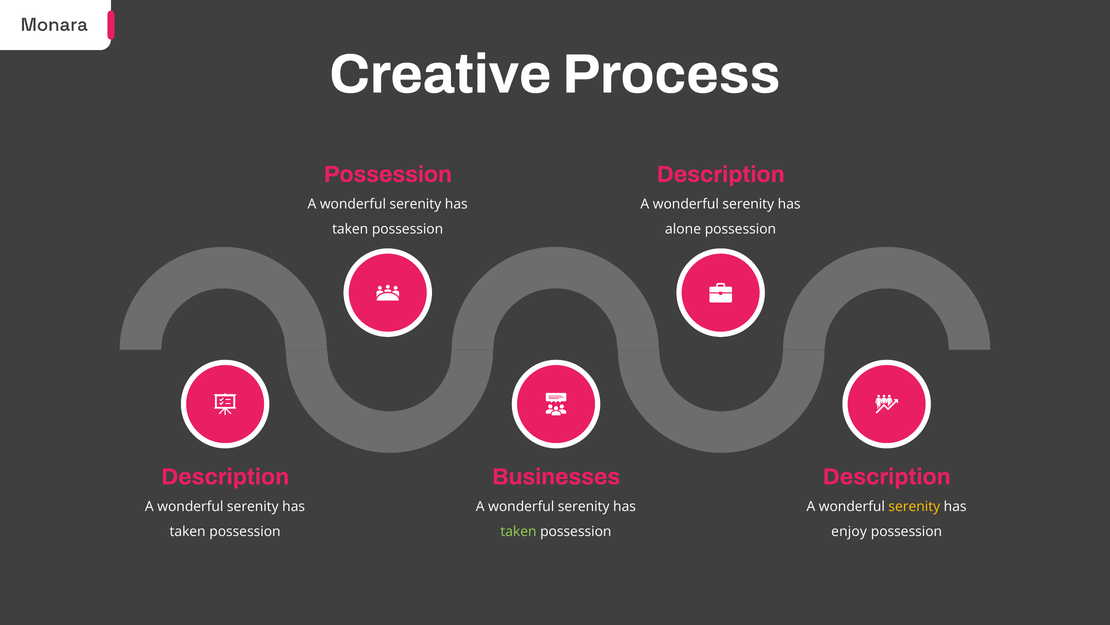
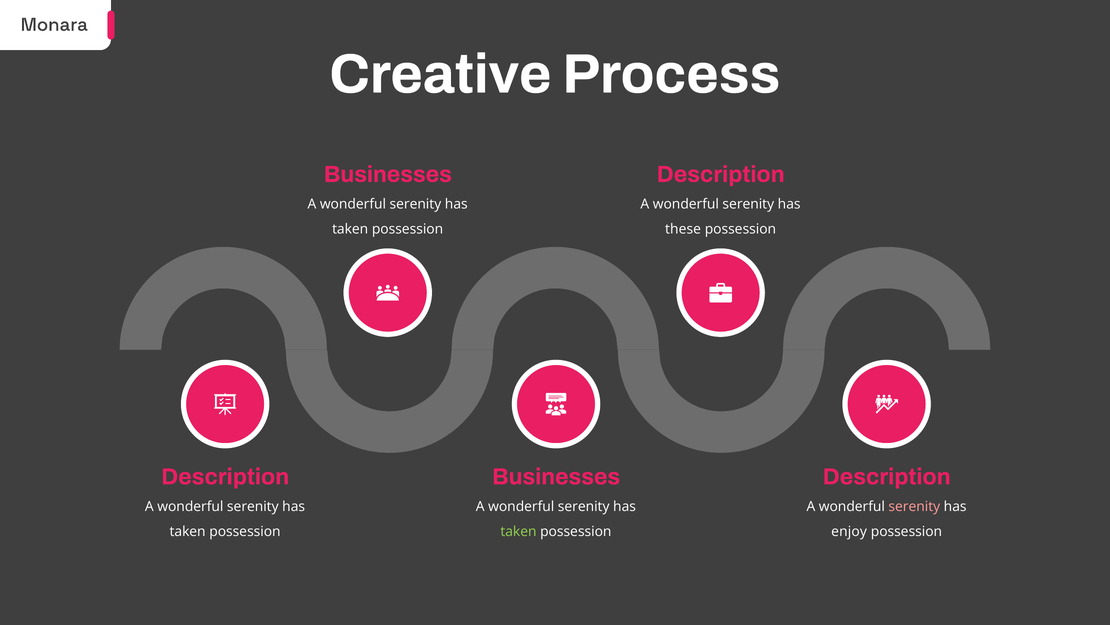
Possession at (388, 174): Possession -> Businesses
alone: alone -> these
serenity at (914, 506) colour: yellow -> pink
